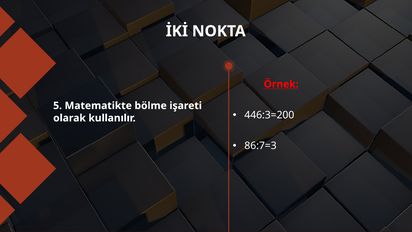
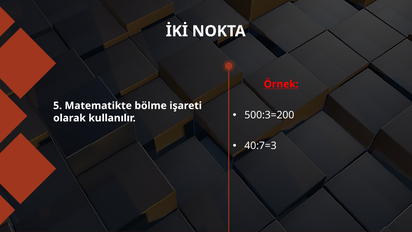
446:3=200: 446:3=200 -> 500:3=200
86:7=3: 86:7=3 -> 40:7=3
